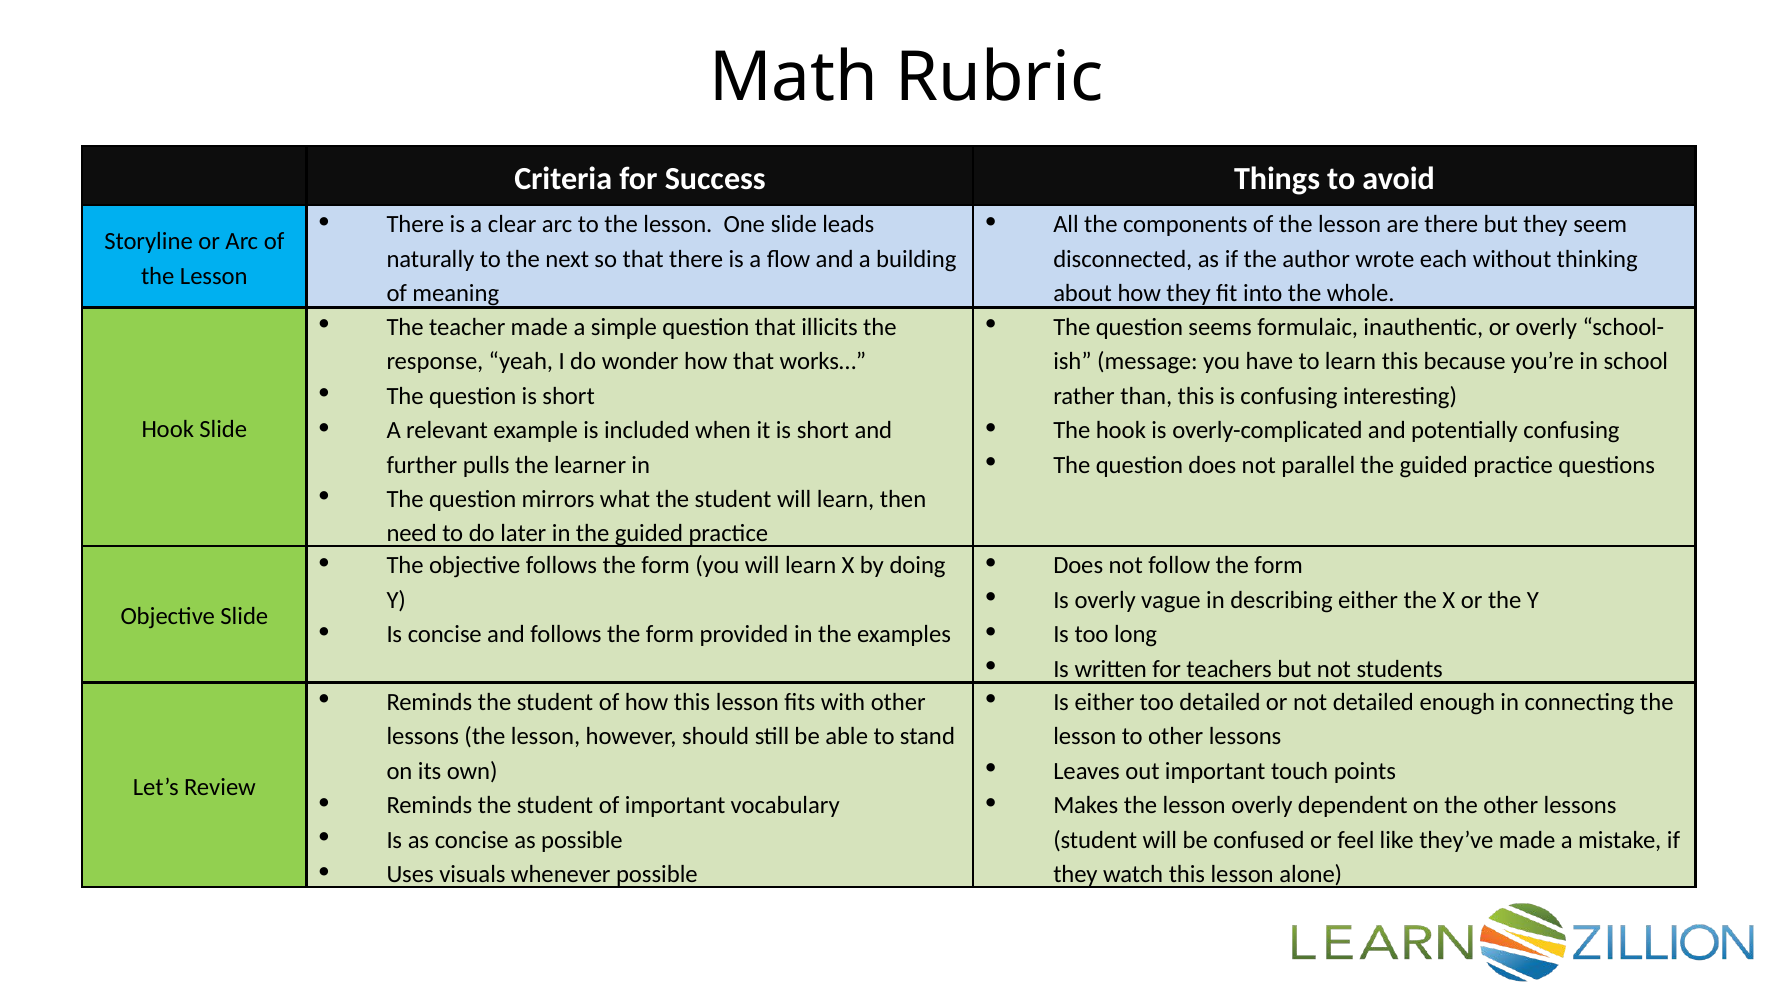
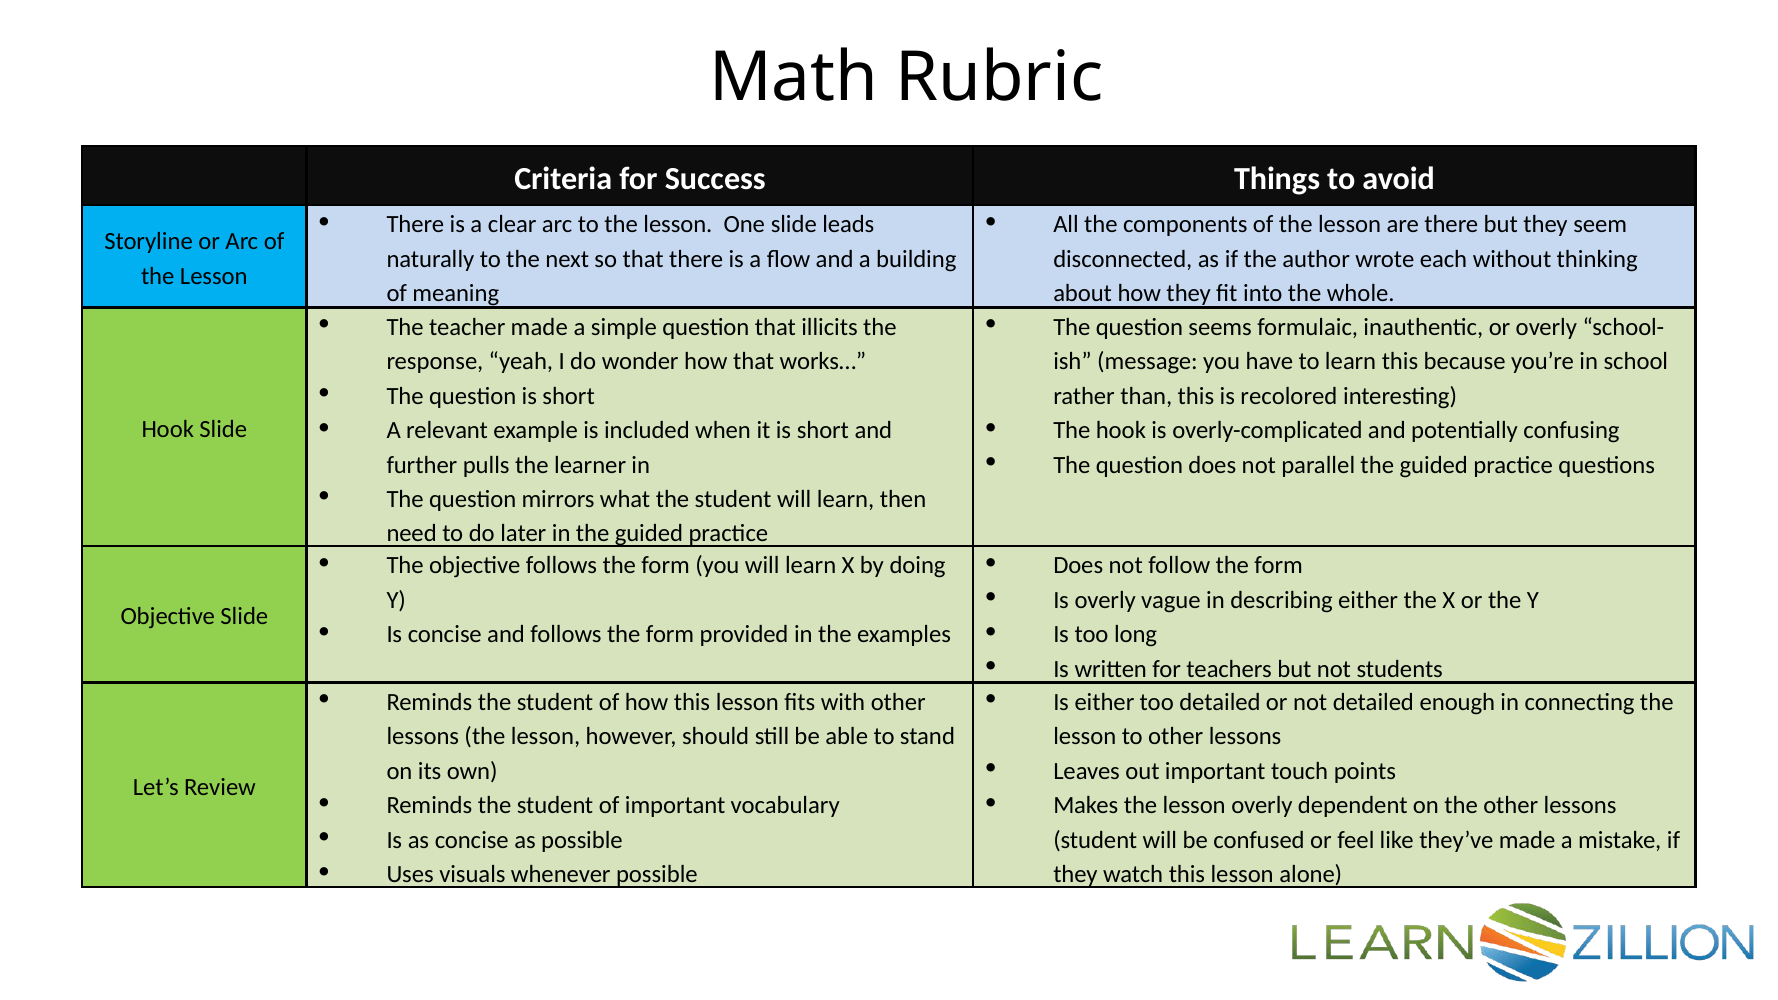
is confusing: confusing -> recolored
